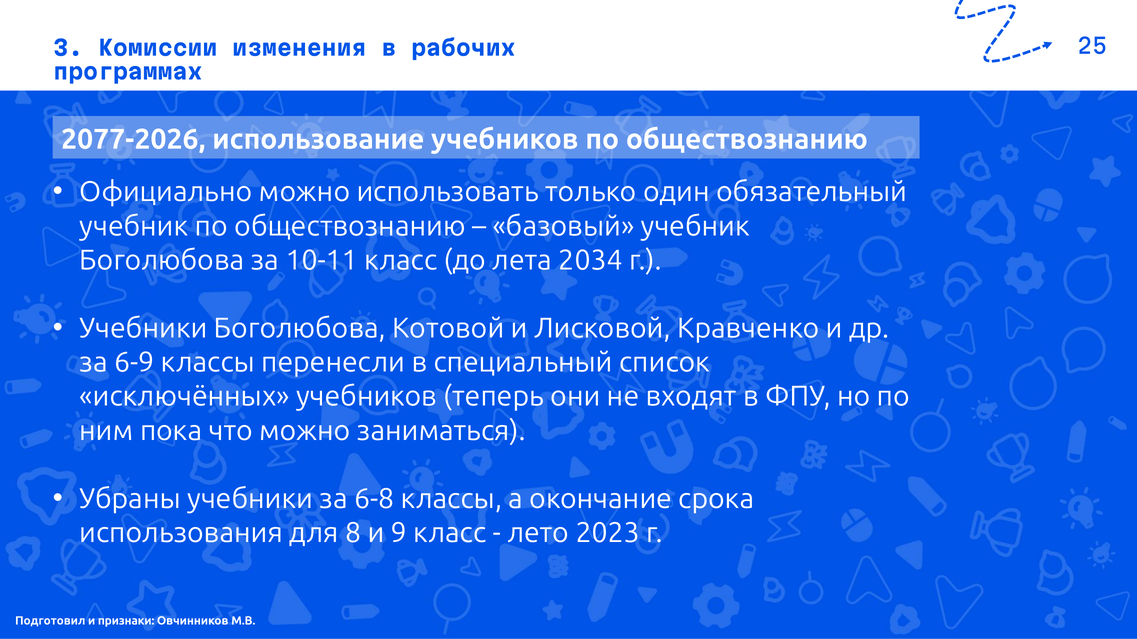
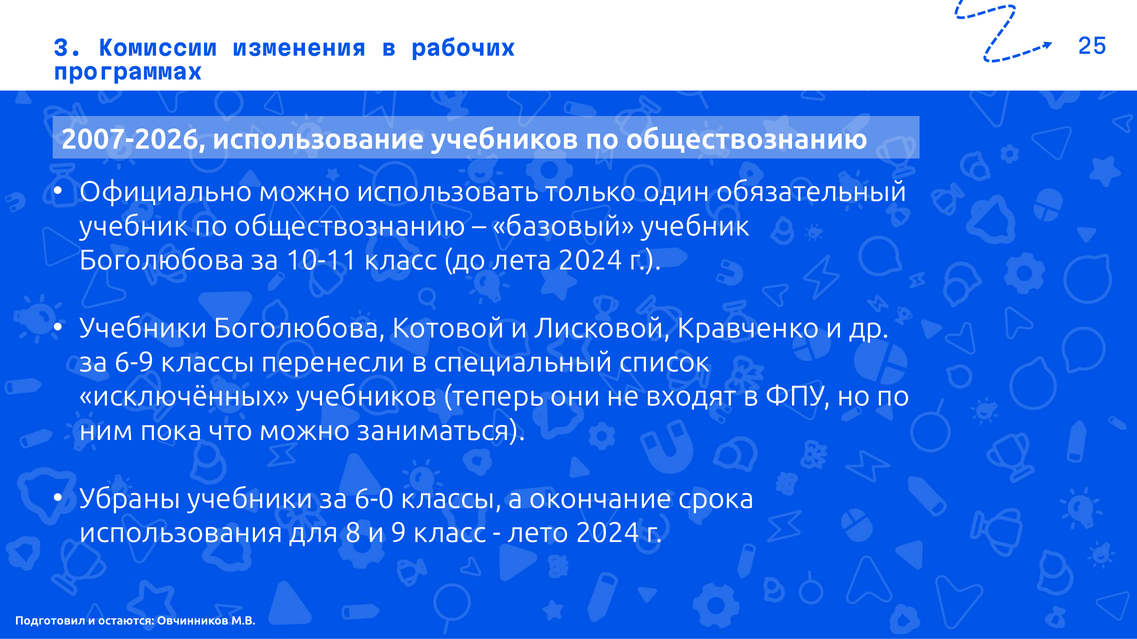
2077-2026: 2077-2026 -> 2007-2026
лета 2034: 2034 -> 2024
6-8: 6-8 -> 6-0
лето 2023: 2023 -> 2024
признаки: признаки -> остаются
